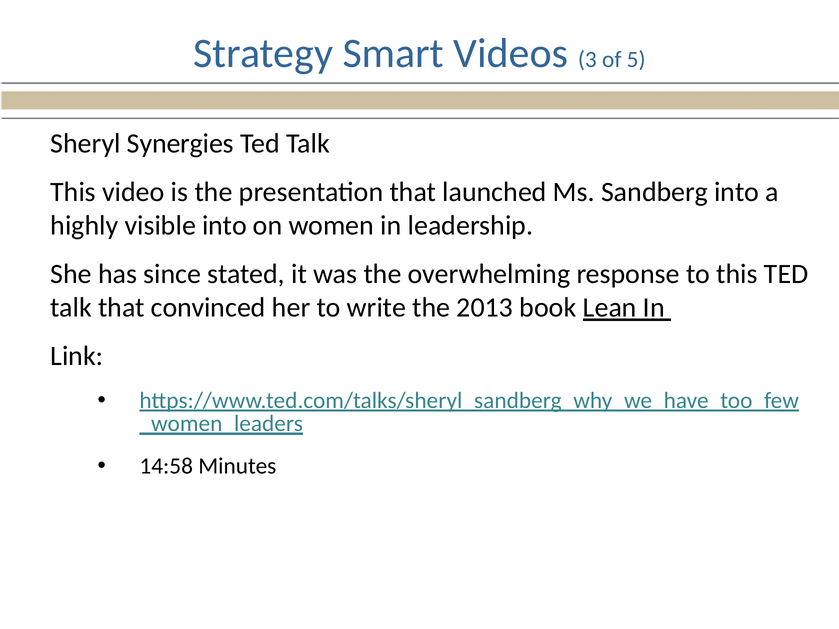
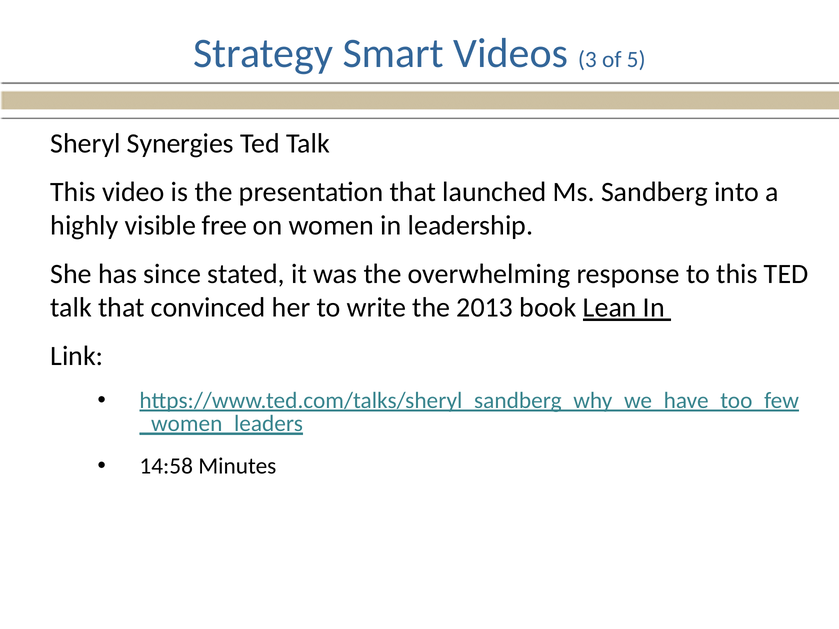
visible into: into -> free
